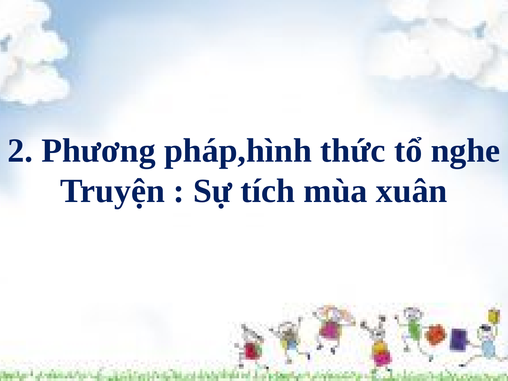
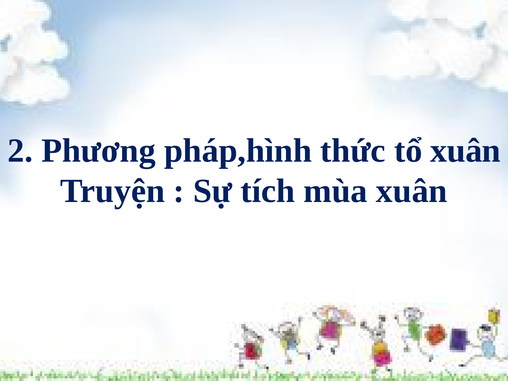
tổ nghe: nghe -> xuân
